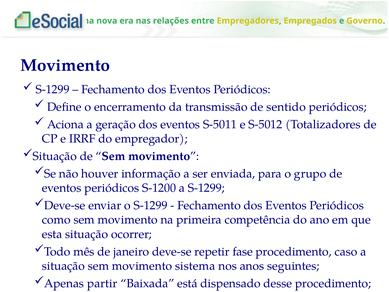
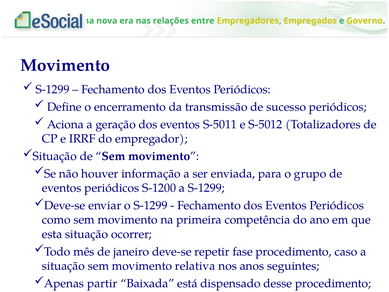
sentido: sentido -> sucesso
sistema: sistema -> relativa
